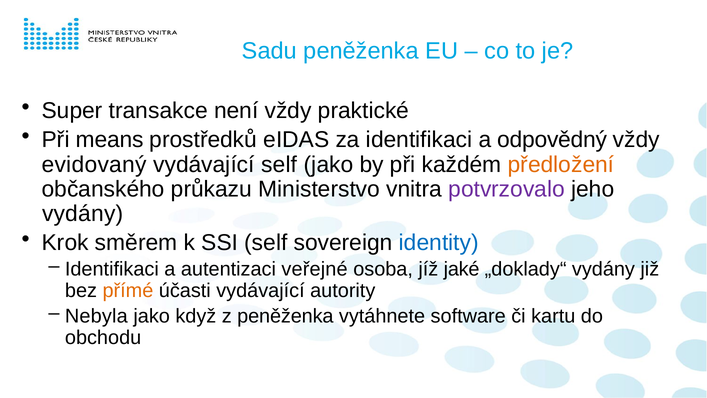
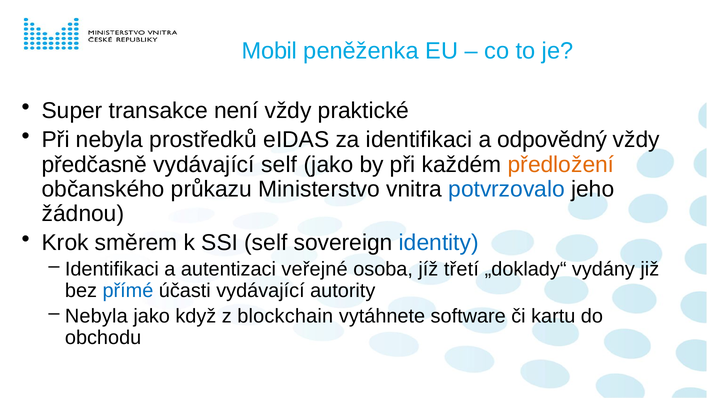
Sadu: Sadu -> Mobil
Při means: means -> nebyla
evidovaný: evidovaný -> předčasně
potvrzovalo colour: purple -> blue
vydány at (83, 214): vydány -> žádnou
jaké: jaké -> třetí
přímé colour: orange -> blue
z peněženka: peněženka -> blockchain
